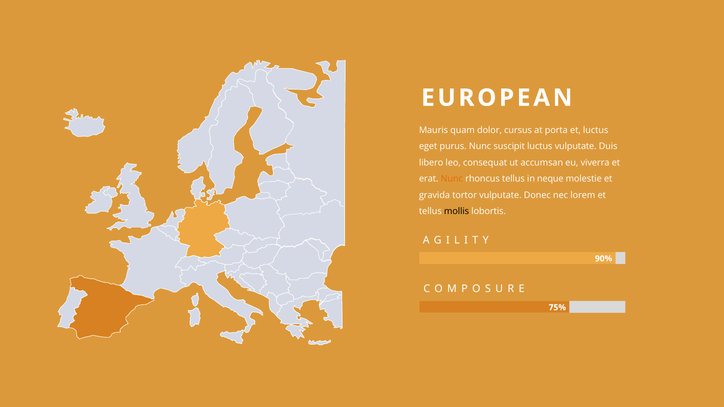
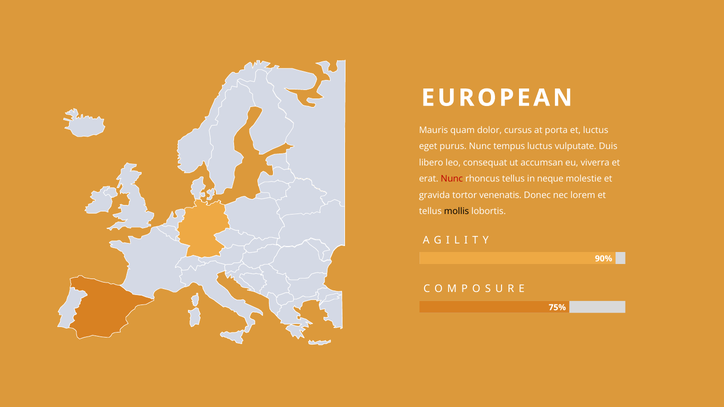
suscipit: suscipit -> tempus
Nunc at (452, 179) colour: orange -> red
tortor vulputate: vulputate -> venenatis
